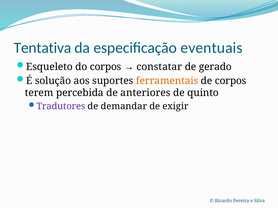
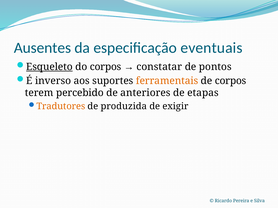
Tentativa: Tentativa -> Ausentes
Esqueleto underline: none -> present
gerado: gerado -> pontos
solução: solução -> inverso
percebida: percebida -> percebido
quinto: quinto -> etapas
Tradutores colour: purple -> orange
demandar: demandar -> produzida
